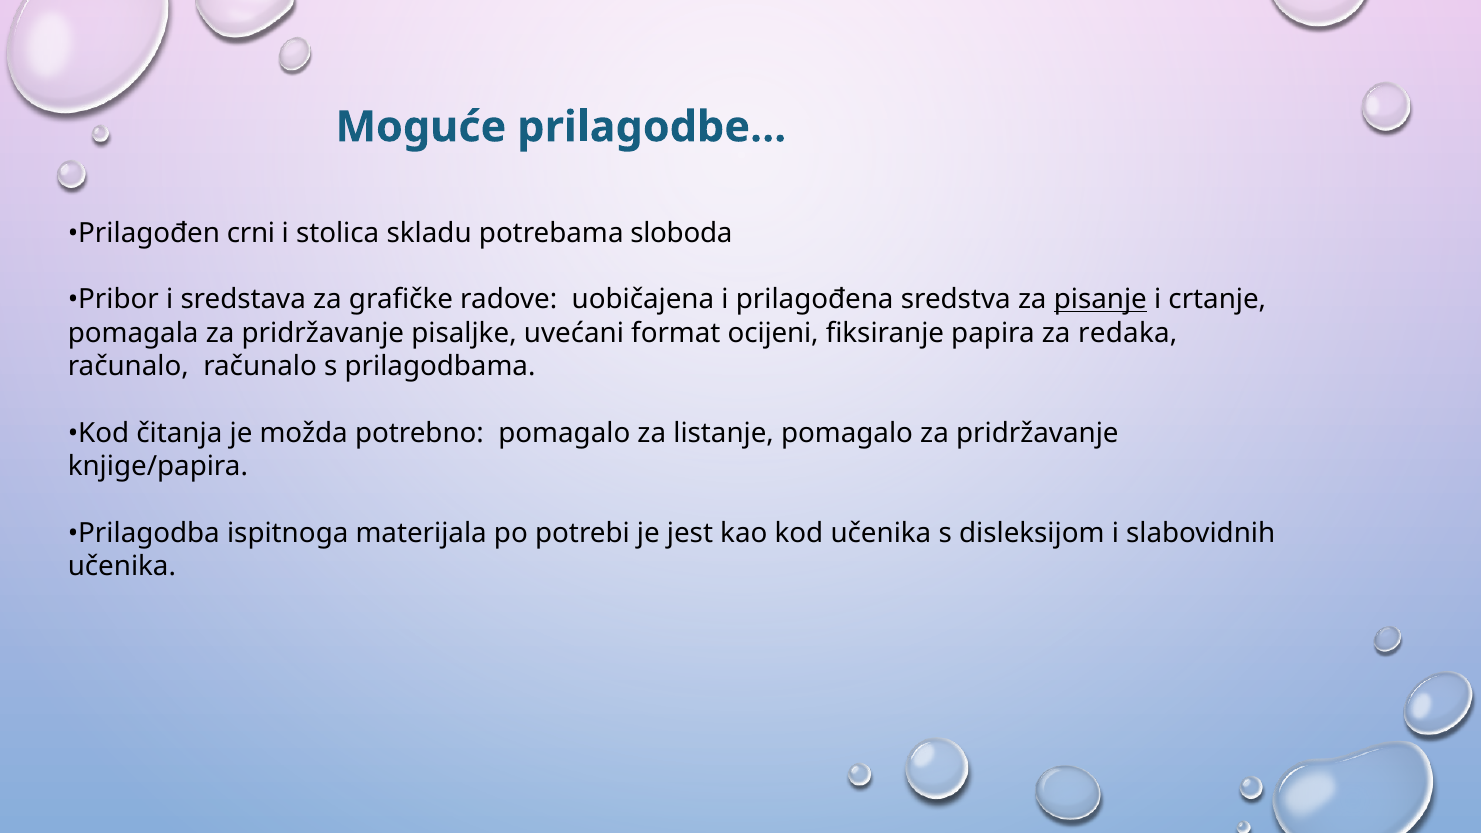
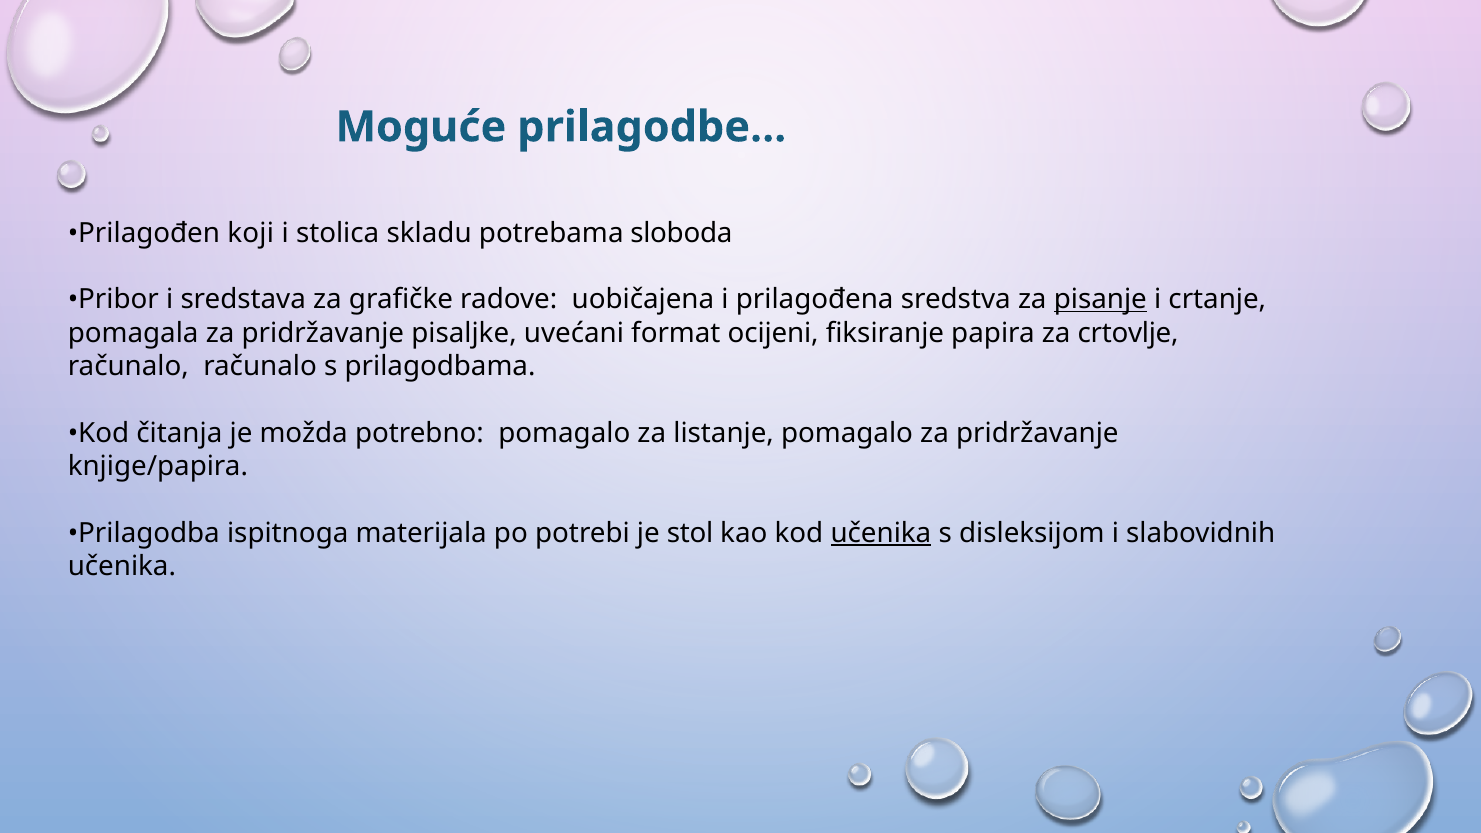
crni: crni -> koji
redaka: redaka -> crtovlje
jest: jest -> stol
učenika at (881, 533) underline: none -> present
